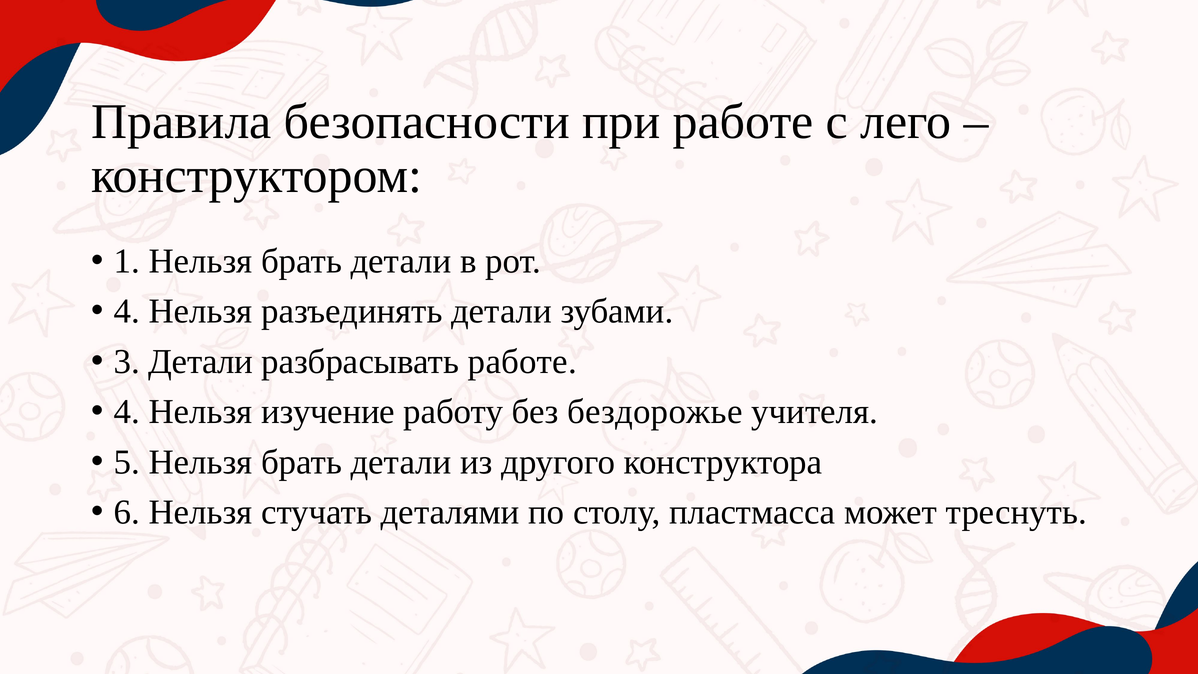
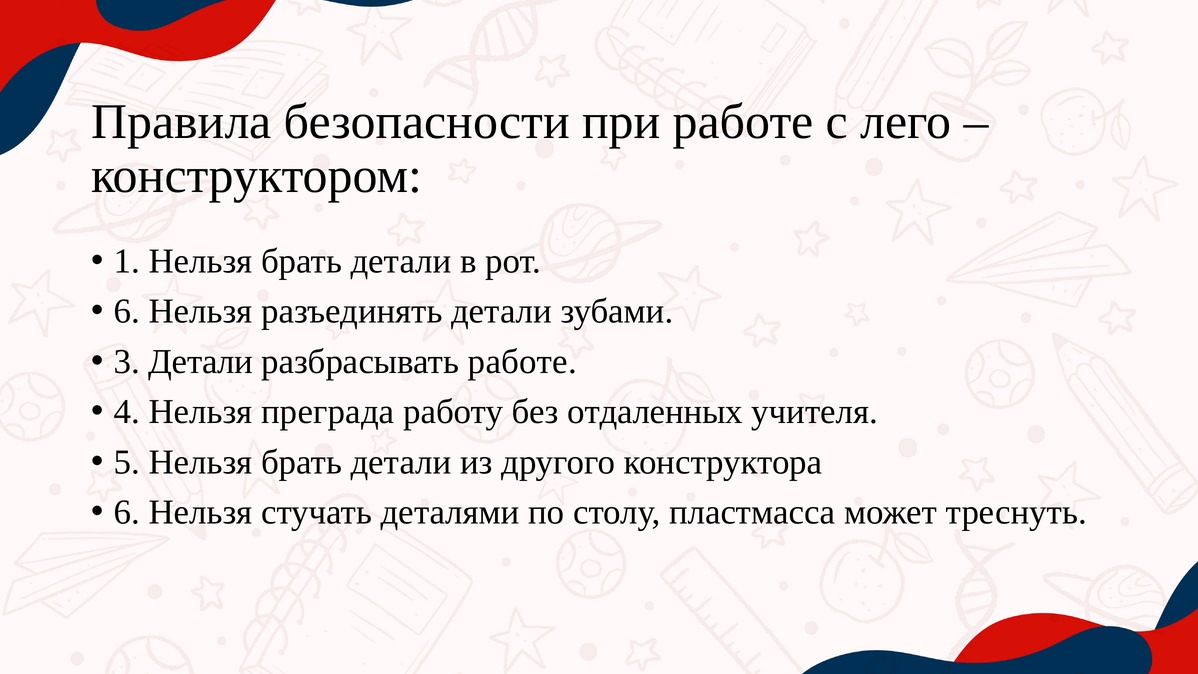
4 at (127, 311): 4 -> 6
изучение: изучение -> преграда
бездорожье: бездорожье -> отдаленных
